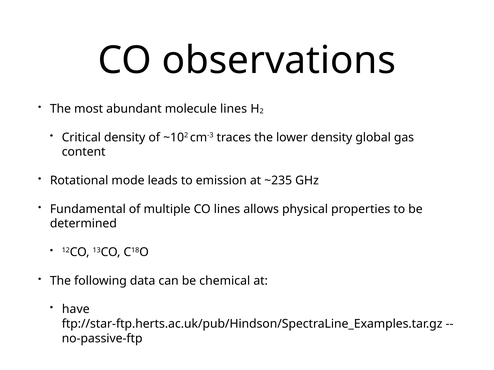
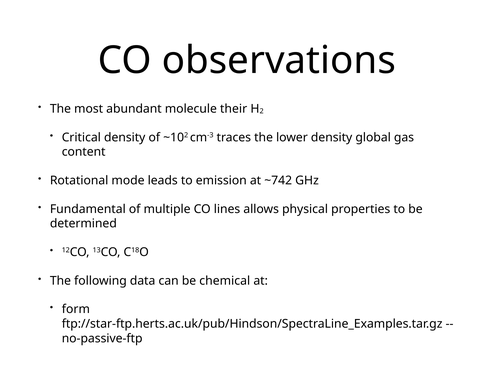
molecule lines: lines -> their
~235: ~235 -> ~742
have: have -> form
